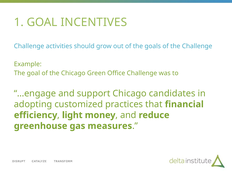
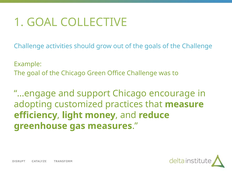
INCENTIVES: INCENTIVES -> COLLECTIVE
candidates: candidates -> encourage
financial: financial -> measure
